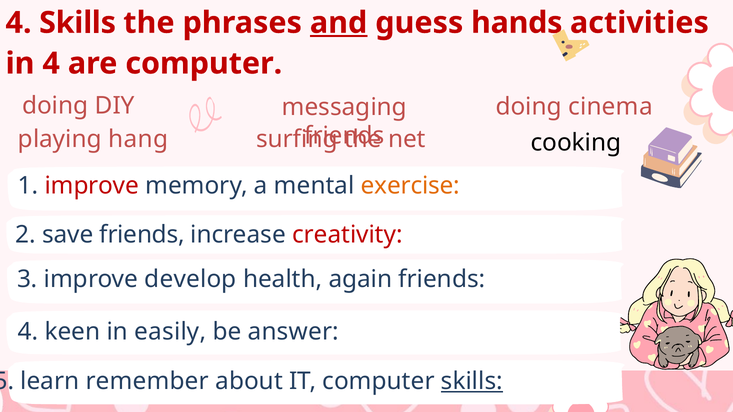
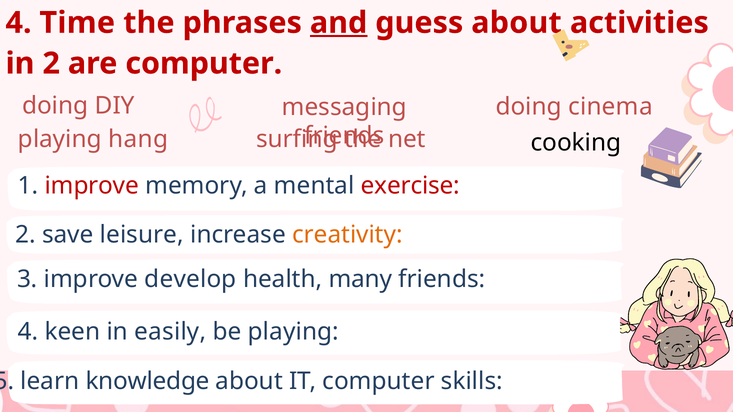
4 Skills: Skills -> Time
guess hands: hands -> about
in 4: 4 -> 2
exercise colour: orange -> red
save friends: friends -> leisure
creativity colour: red -> orange
again: again -> many
be answer: answer -> playing
remember: remember -> knowledge
skills at (472, 381) underline: present -> none
